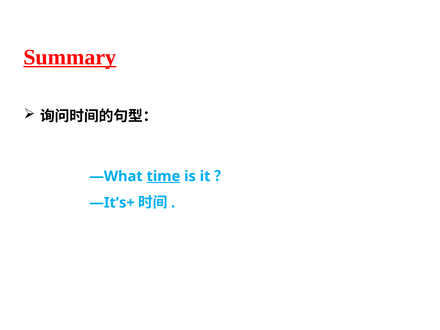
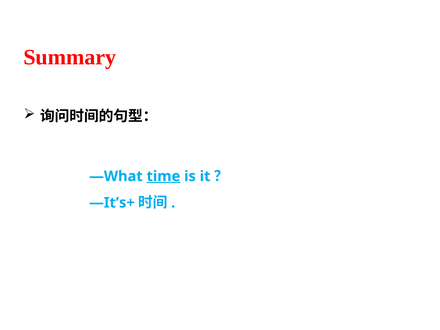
Summary underline: present -> none
